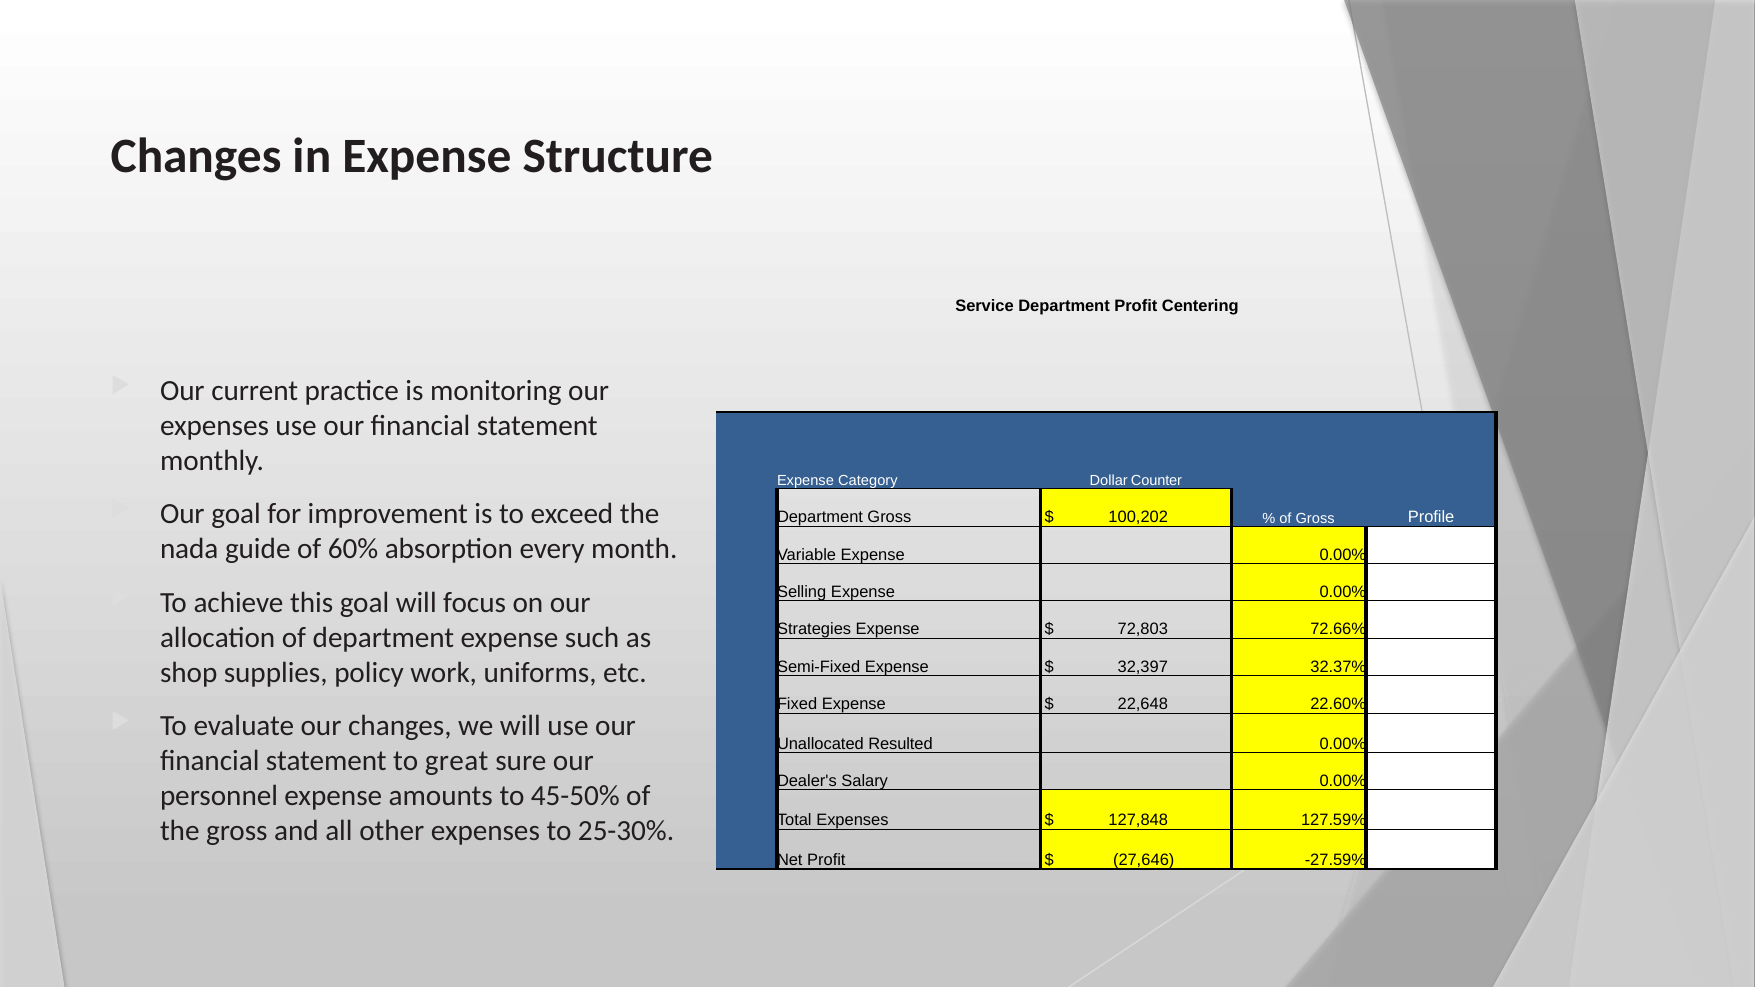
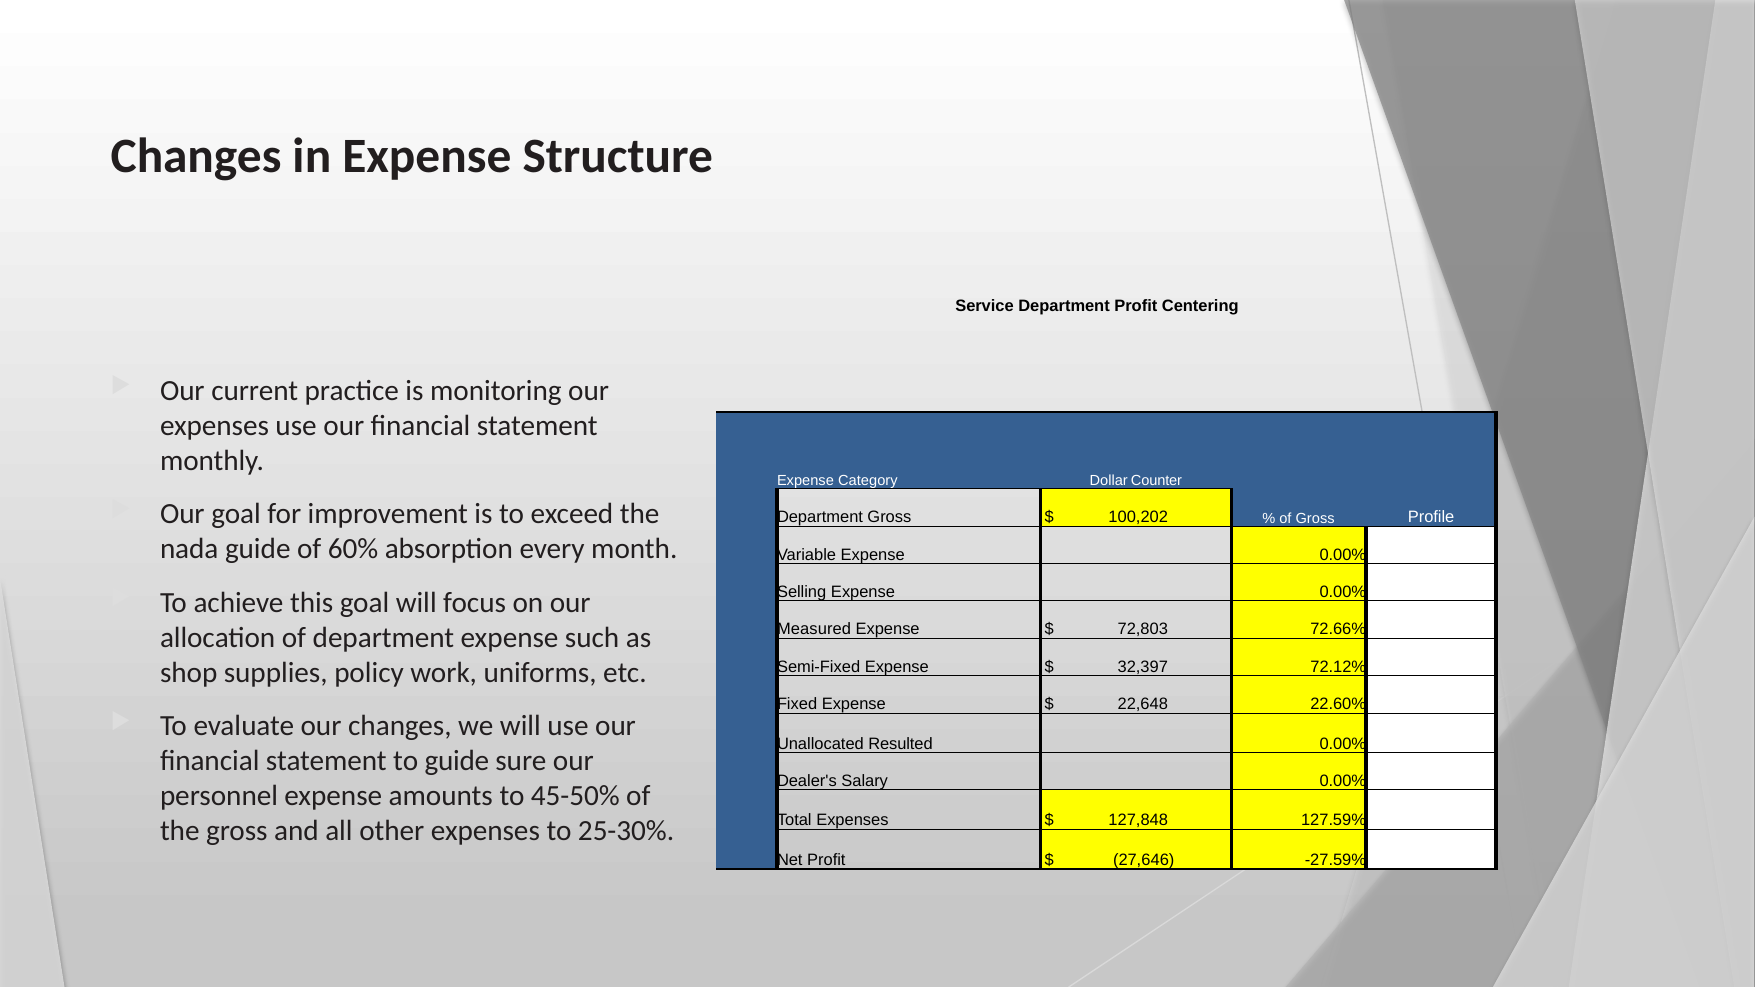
Strategies: Strategies -> Measured
32.37%: 32.37% -> 72.12%
to great: great -> guide
